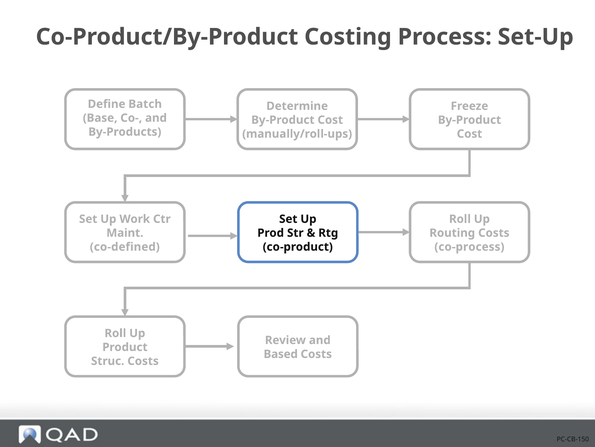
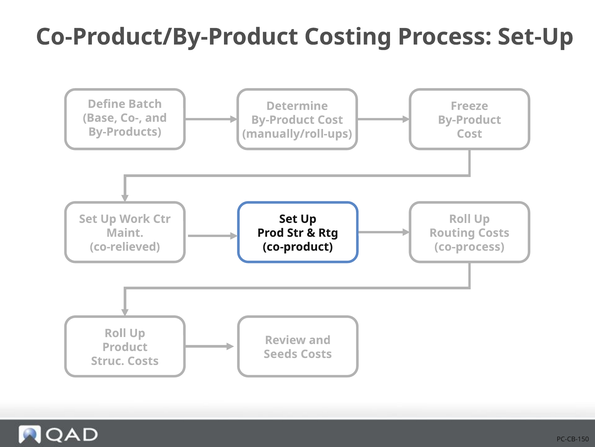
co-defined: co-defined -> co-relieved
Based: Based -> Seeds
